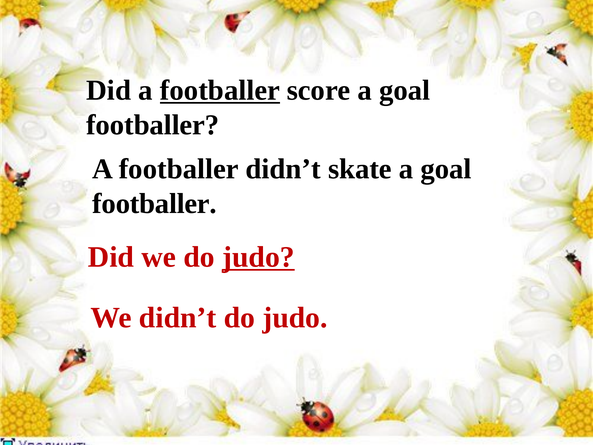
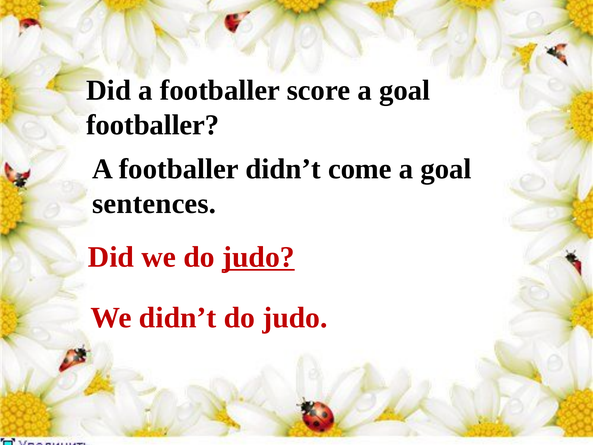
footballer at (220, 90) underline: present -> none
skate: skate -> come
footballer at (154, 203): footballer -> sentences
